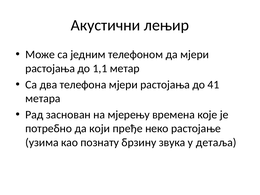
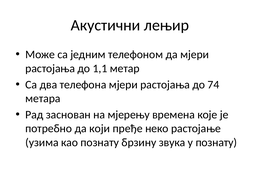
41: 41 -> 74
у детаља: детаља -> познату
